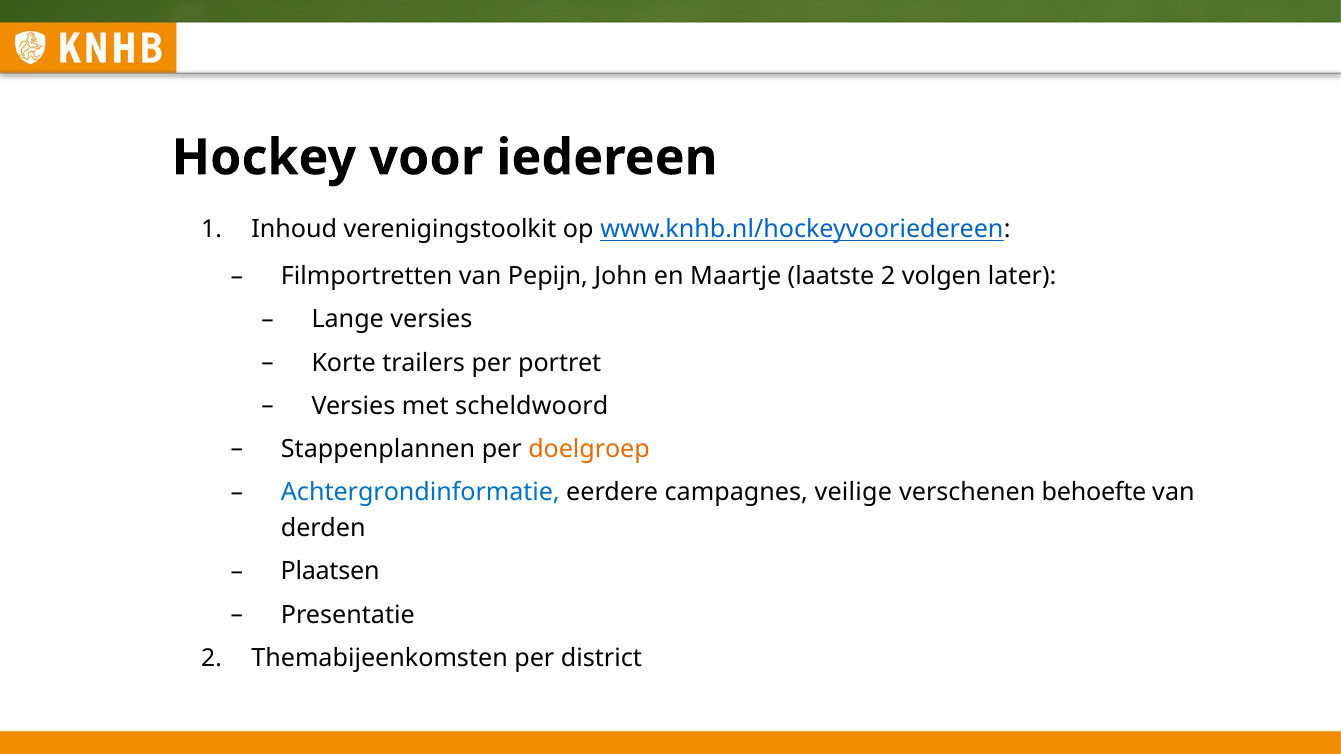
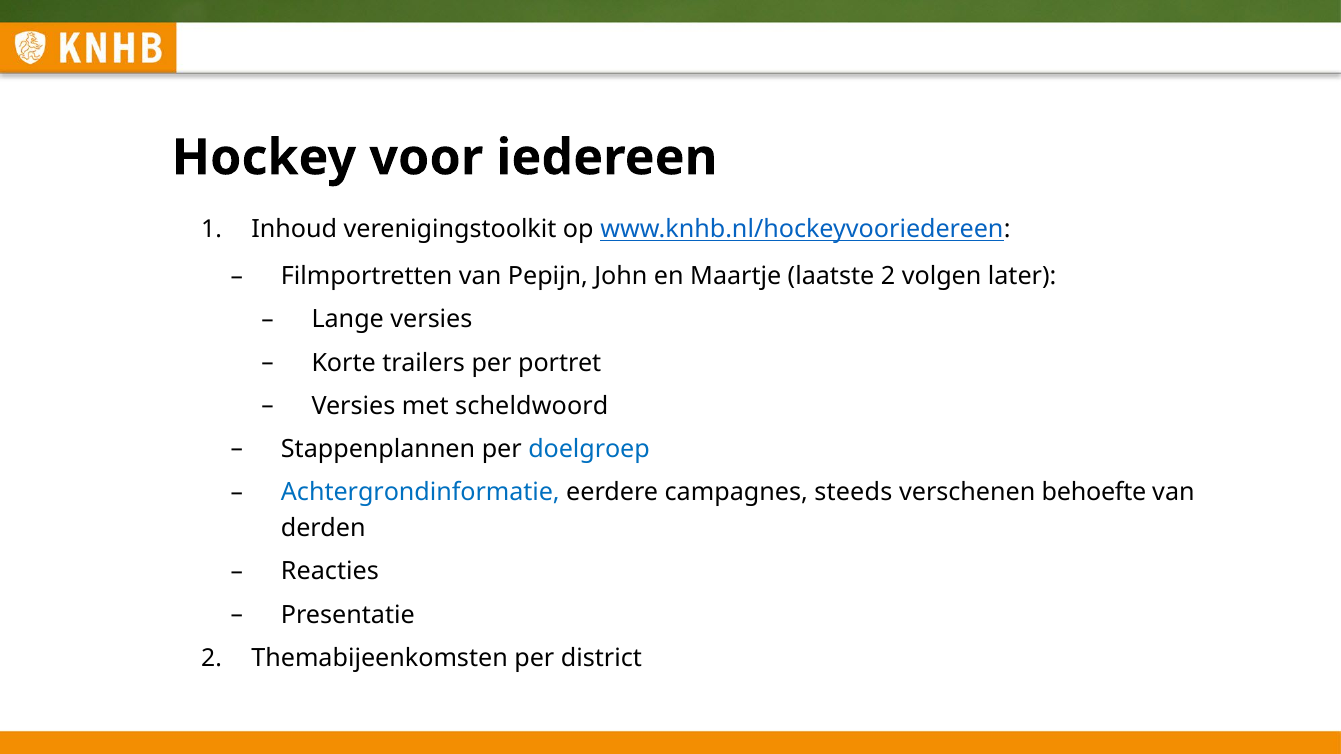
doelgroep colour: orange -> blue
veilige: veilige -> steeds
Plaatsen: Plaatsen -> Reacties
